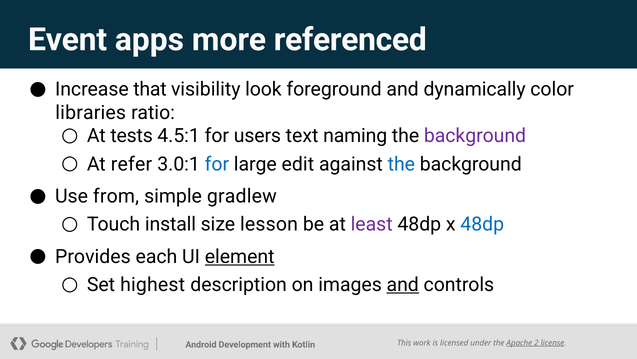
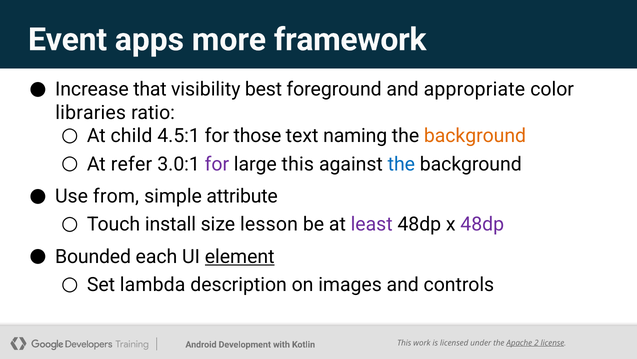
referenced: referenced -> framework
look: look -> best
dynamically: dynamically -> appropriate
tests: tests -> child
users: users -> those
background at (475, 136) colour: purple -> orange
for at (217, 164) colour: blue -> purple
large edit: edit -> this
gradlew: gradlew -> attribute
48dp at (482, 224) colour: blue -> purple
Provides: Provides -> Bounded
highest: highest -> lambda
and at (403, 284) underline: present -> none
